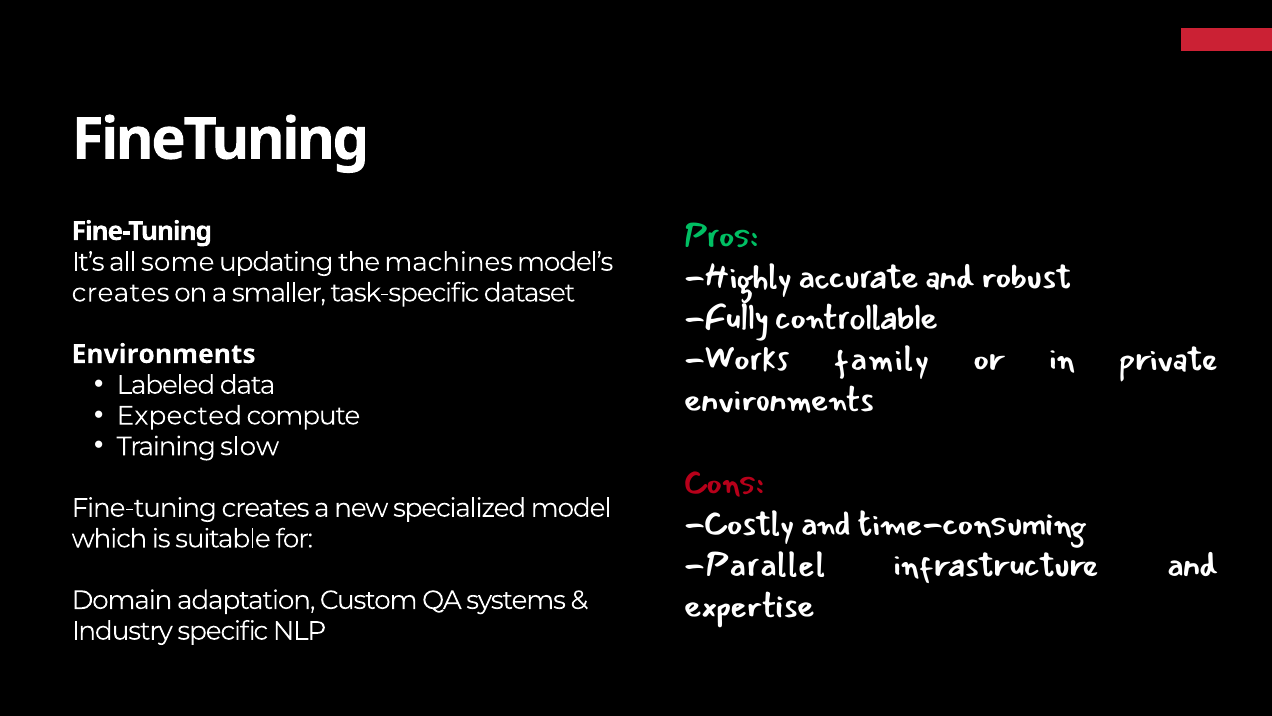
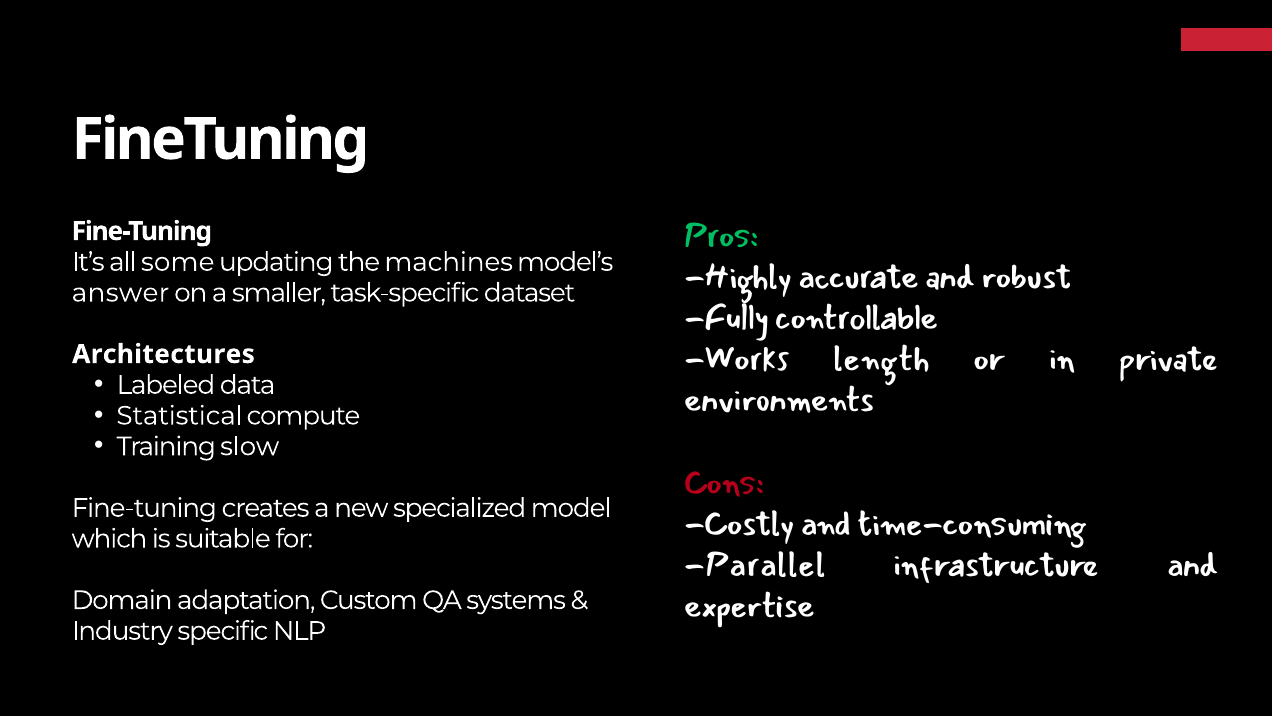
creates at (121, 293): creates -> answer
Environments at (164, 354): Environments -> Architectures
family: family -> length
Expected: Expected -> Statistical
